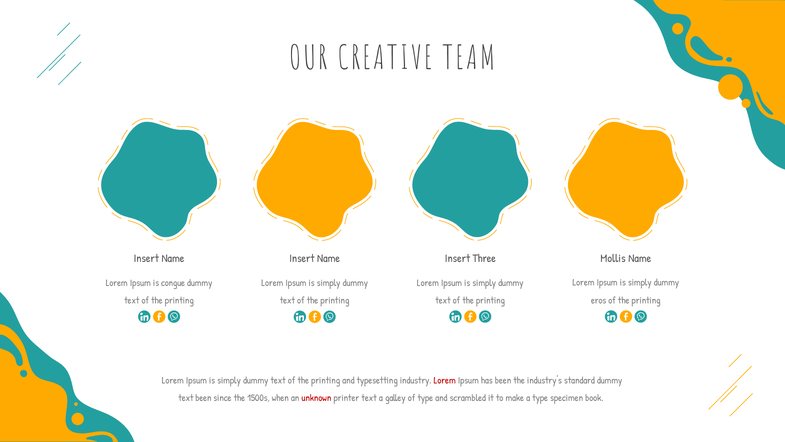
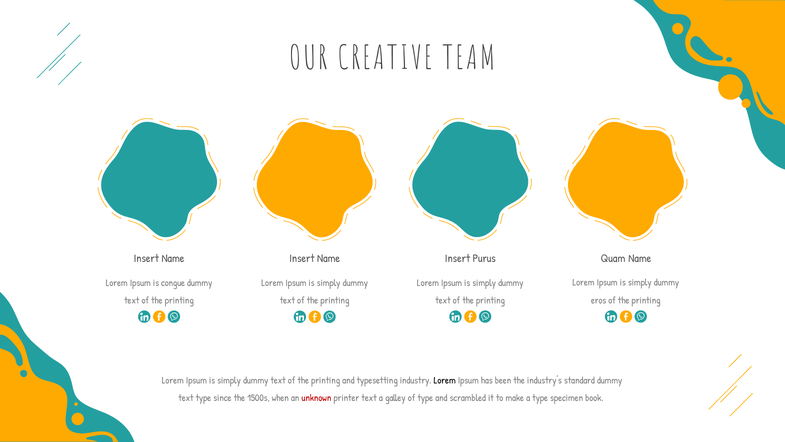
Mollis: Mollis -> Quam
Three: Three -> Purus
Lorem at (445, 380) colour: red -> black
text been: been -> type
